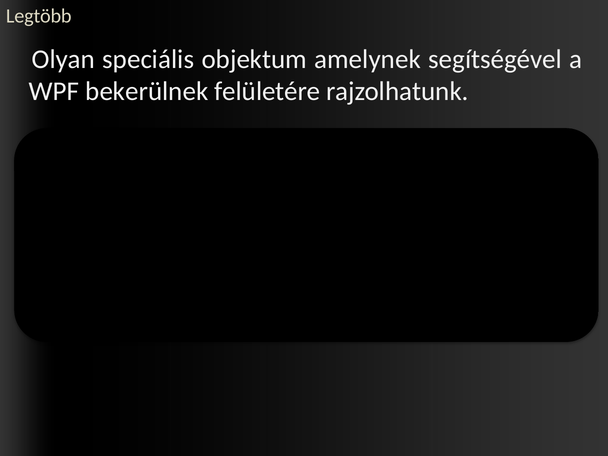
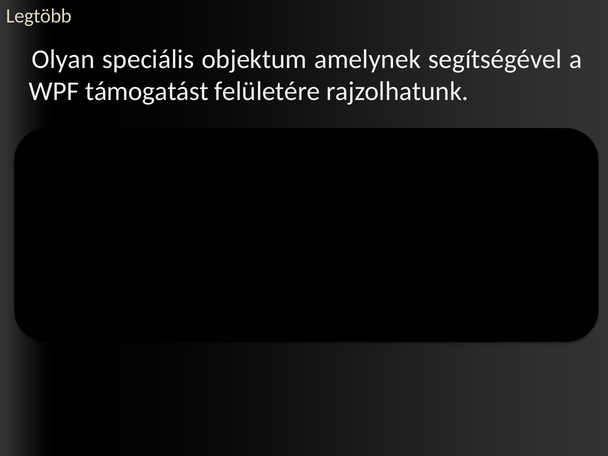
bekerülnek: bekerülnek -> támogatást
